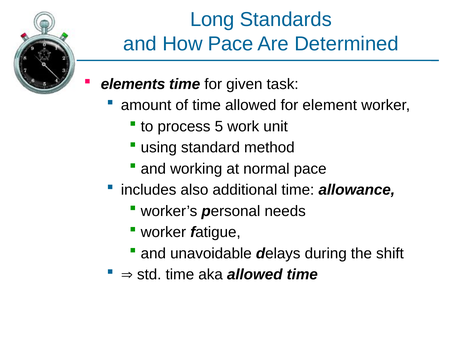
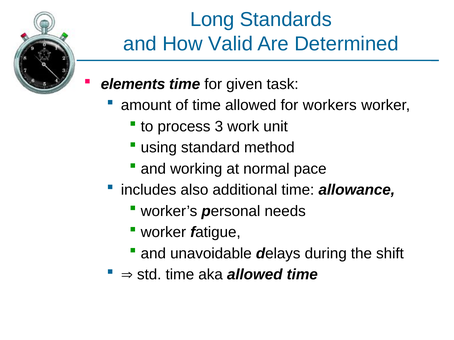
How Pace: Pace -> Valid
element: element -> workers
5: 5 -> 3
